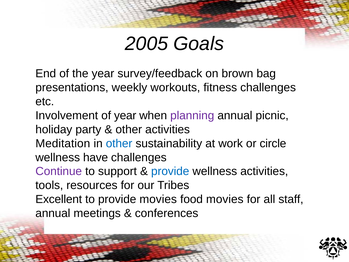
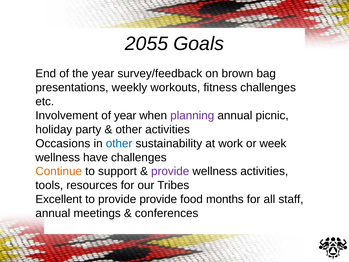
2005: 2005 -> 2055
Meditation: Meditation -> Occasions
circle: circle -> week
Continue colour: purple -> orange
provide at (170, 171) colour: blue -> purple
provide movies: movies -> provide
food movies: movies -> months
